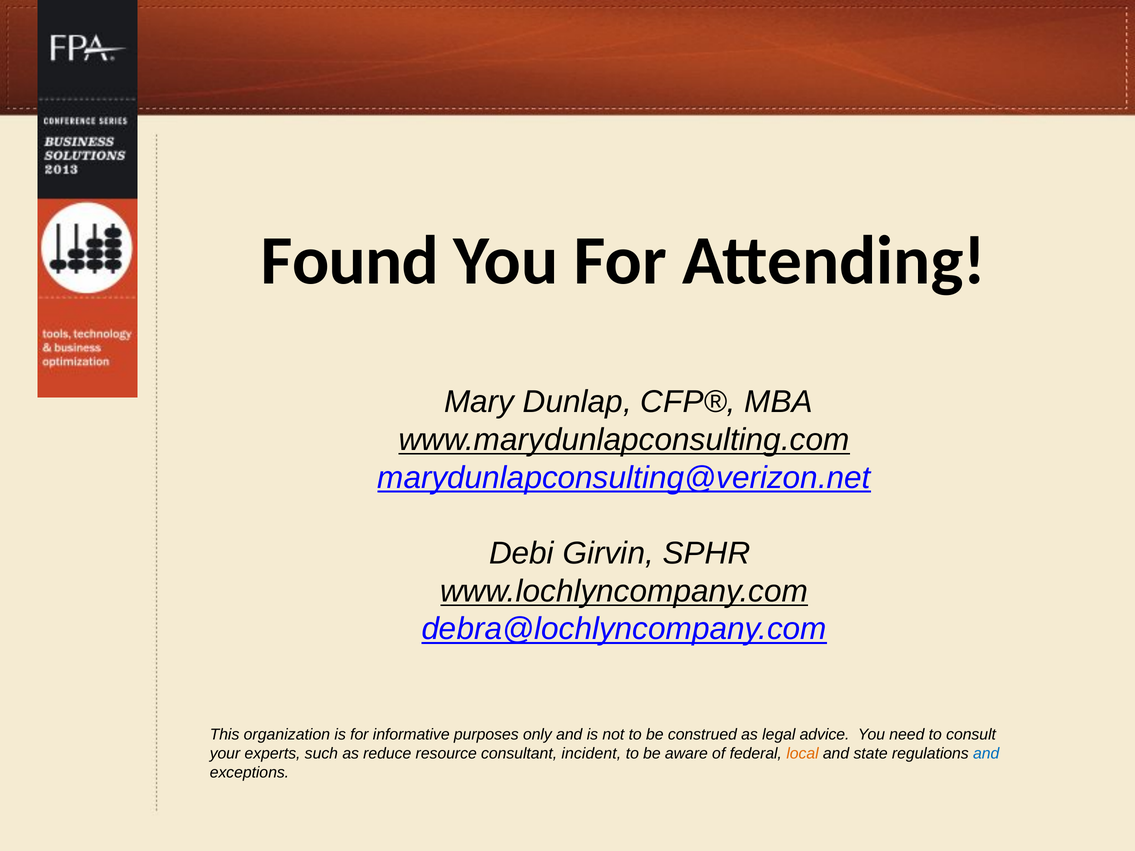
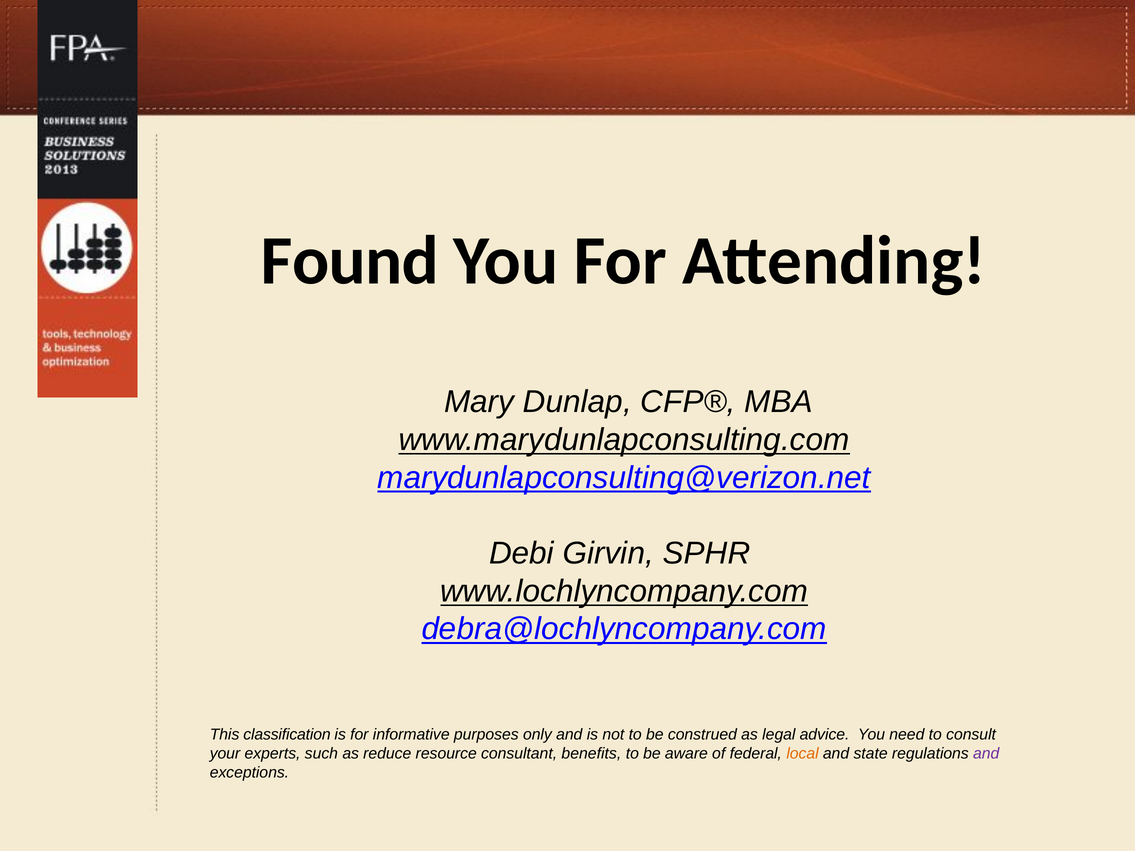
organization: organization -> classification
incident: incident -> benefits
and at (986, 754) colour: blue -> purple
